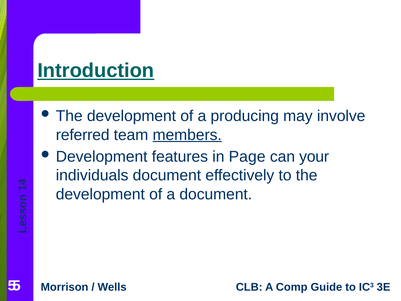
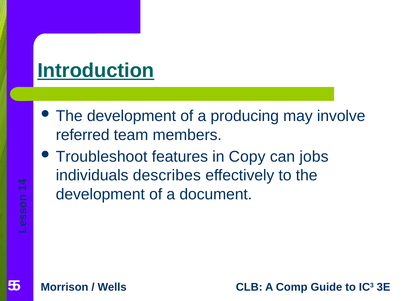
members underline: present -> none
Development at (102, 157): Development -> Troubleshoot
Page: Page -> Copy
your: your -> jobs
individuals document: document -> describes
